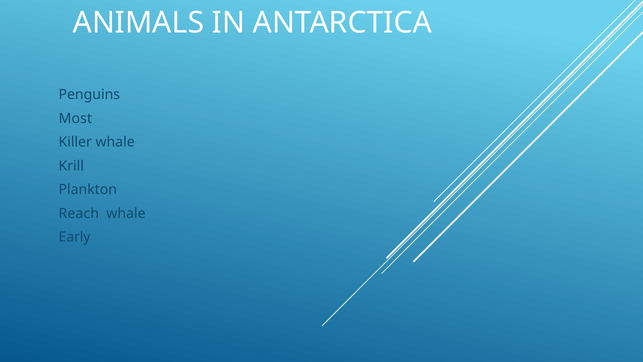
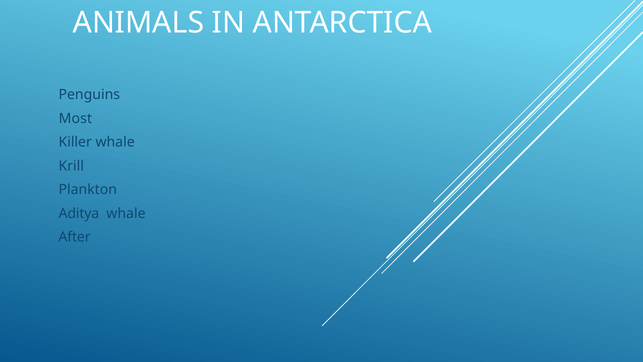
Reach: Reach -> Aditya
Early: Early -> After
